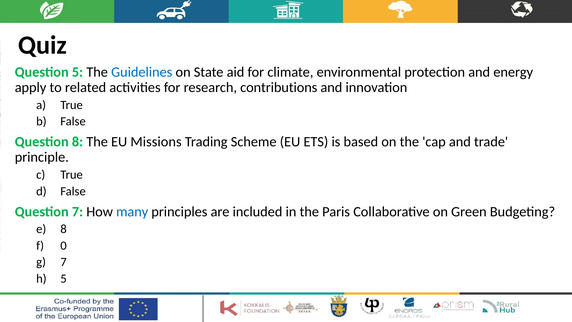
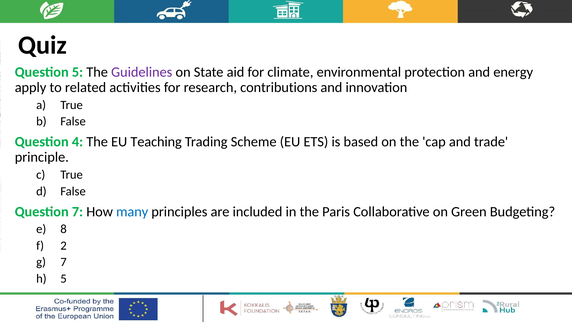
Guidelines colour: blue -> purple
Question 8: 8 -> 4
Missions: Missions -> Teaching
0: 0 -> 2
